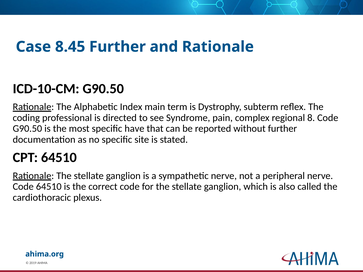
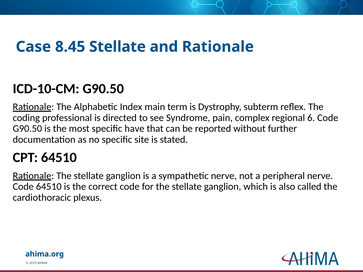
8.45 Further: Further -> Stellate
8: 8 -> 6
